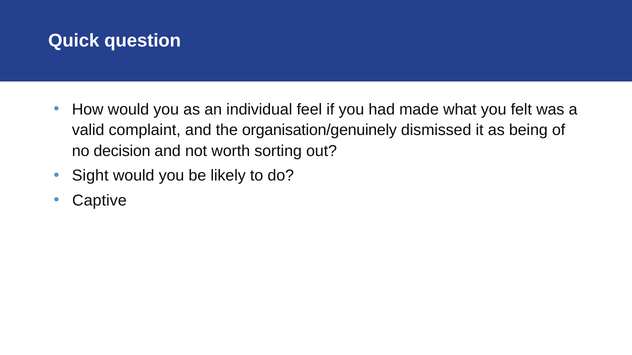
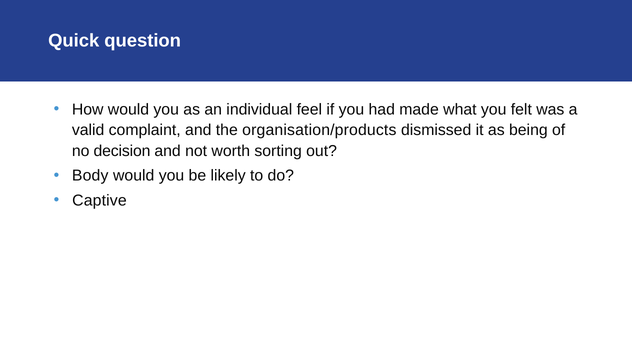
organisation/genuinely: organisation/genuinely -> organisation/products
Sight: Sight -> Body
